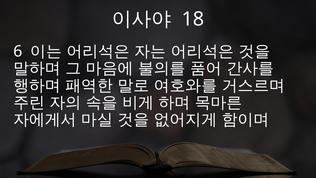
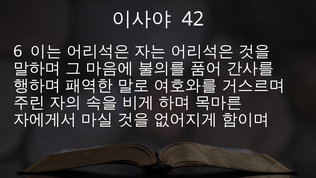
18: 18 -> 42
